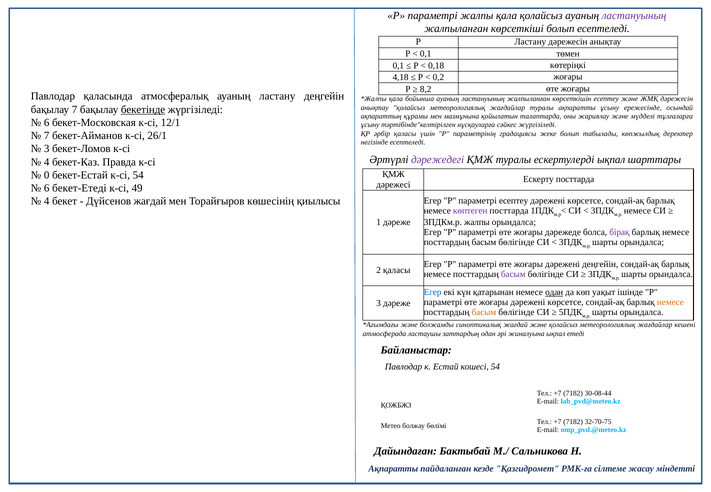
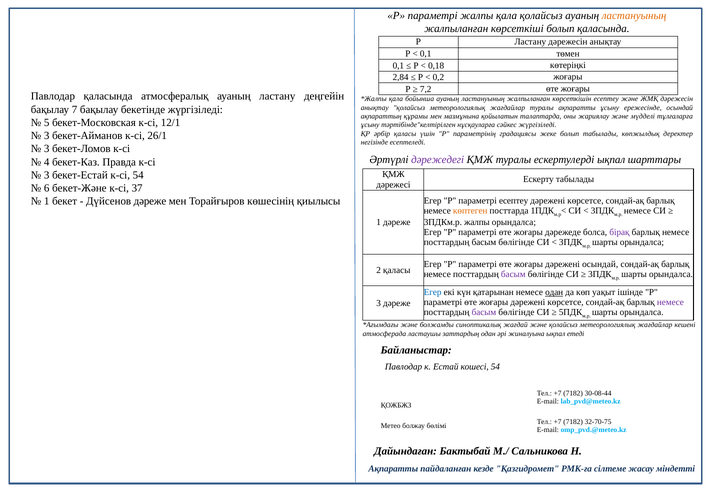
ластануының at (634, 16) colour: purple -> orange
болып есептеледі: есептеледі -> қаласында
4,18: 4,18 -> 2,84
8,2: 8,2 -> 7,2
бекетінде underline: present -> none
6 at (47, 123): 6 -> 5
7 at (47, 136): 7 -> 3
0 at (47, 175): 0 -> 3
Ескерту посттарда: посттарда -> табылады
бекет-Етеді: бекет-Етеді -> бекет-Және
49: 49 -> 37
4 at (47, 201): 4 -> 1
Дүйсенов жағдай: жағдай -> дәреже
көптеген colour: purple -> orange
дәрежені деңгейін: деңгейін -> осындай
немесе at (670, 303) colour: orange -> purple
басым at (484, 313) colour: orange -> purple
